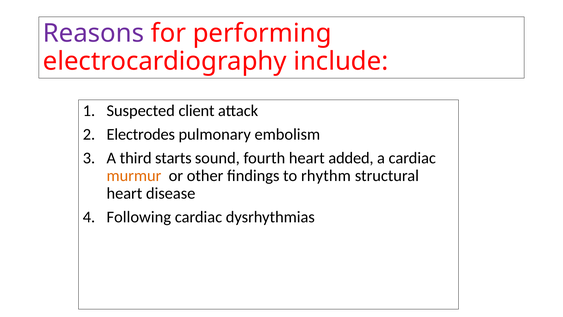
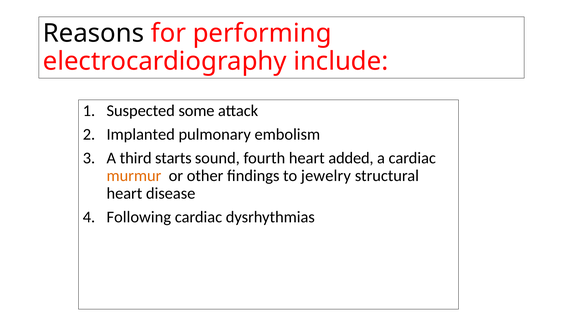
Reasons colour: purple -> black
client: client -> some
Electrodes: Electrodes -> Implanted
rhythm: rhythm -> jewelry
